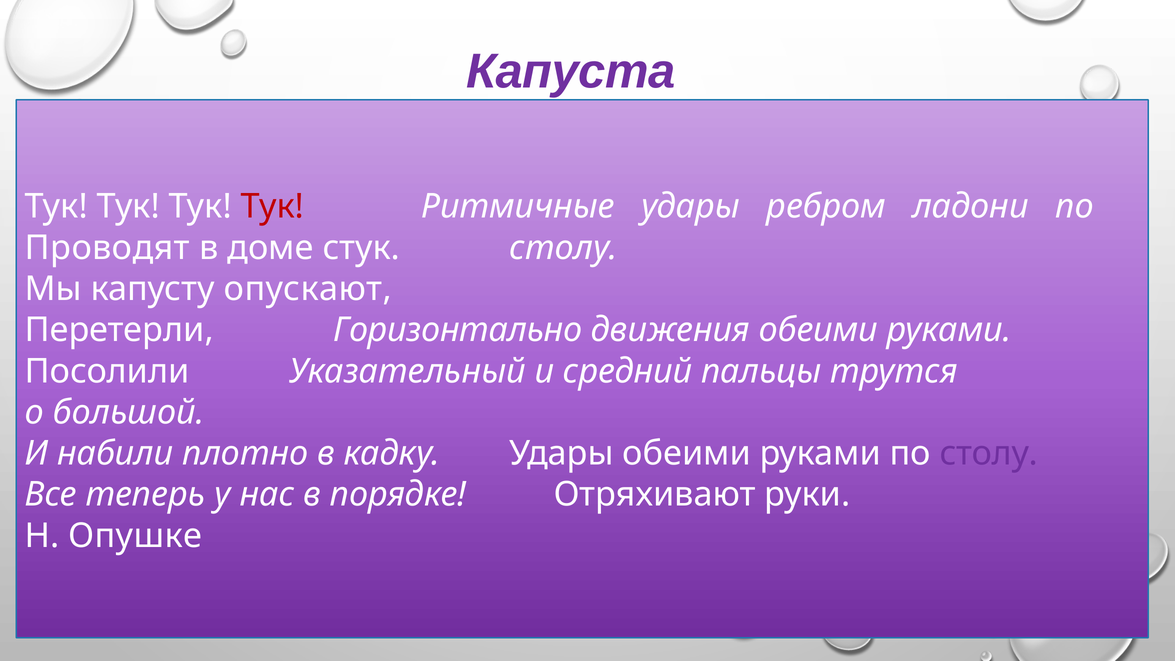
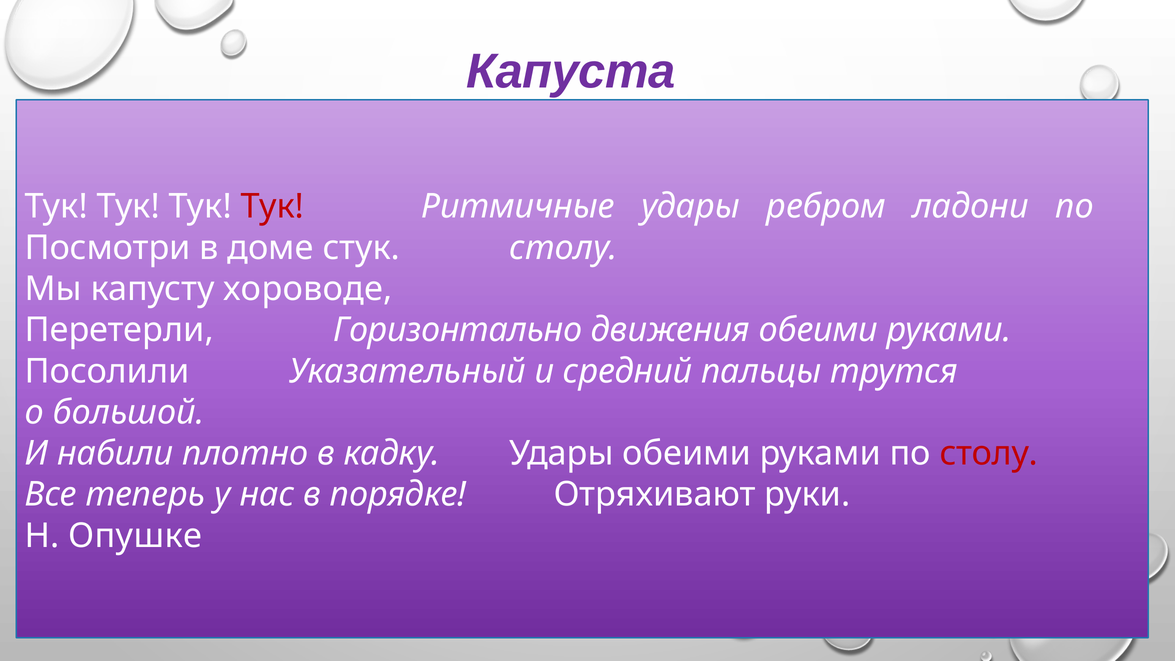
Проводят: Проводят -> Посмотри
опускают: опускают -> хороводе
столу at (989, 453) colour: purple -> red
